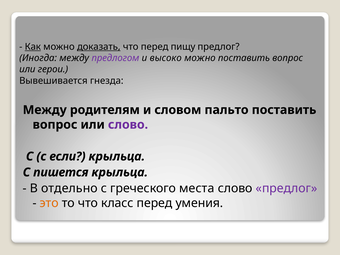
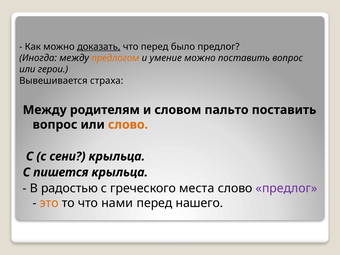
Как underline: present -> none
пищу: пищу -> было
предлогом colour: purple -> orange
высоко: высоко -> умение
гнезда: гнезда -> страха
слово at (128, 125) colour: purple -> orange
если: если -> сени
отдельно: отдельно -> радостью
класс: класс -> нами
умения: умения -> нашего
